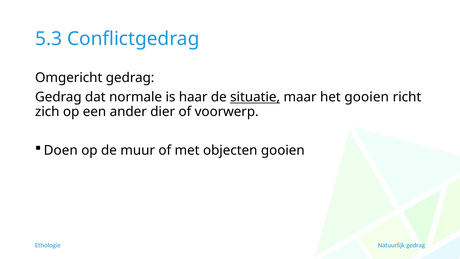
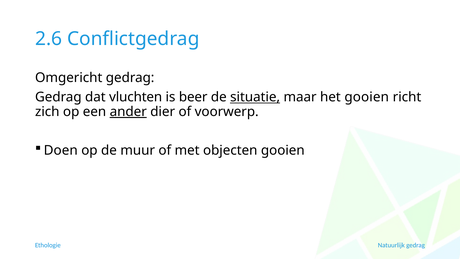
5.3: 5.3 -> 2.6
normale: normale -> vluchten
haar: haar -> beer
ander underline: none -> present
